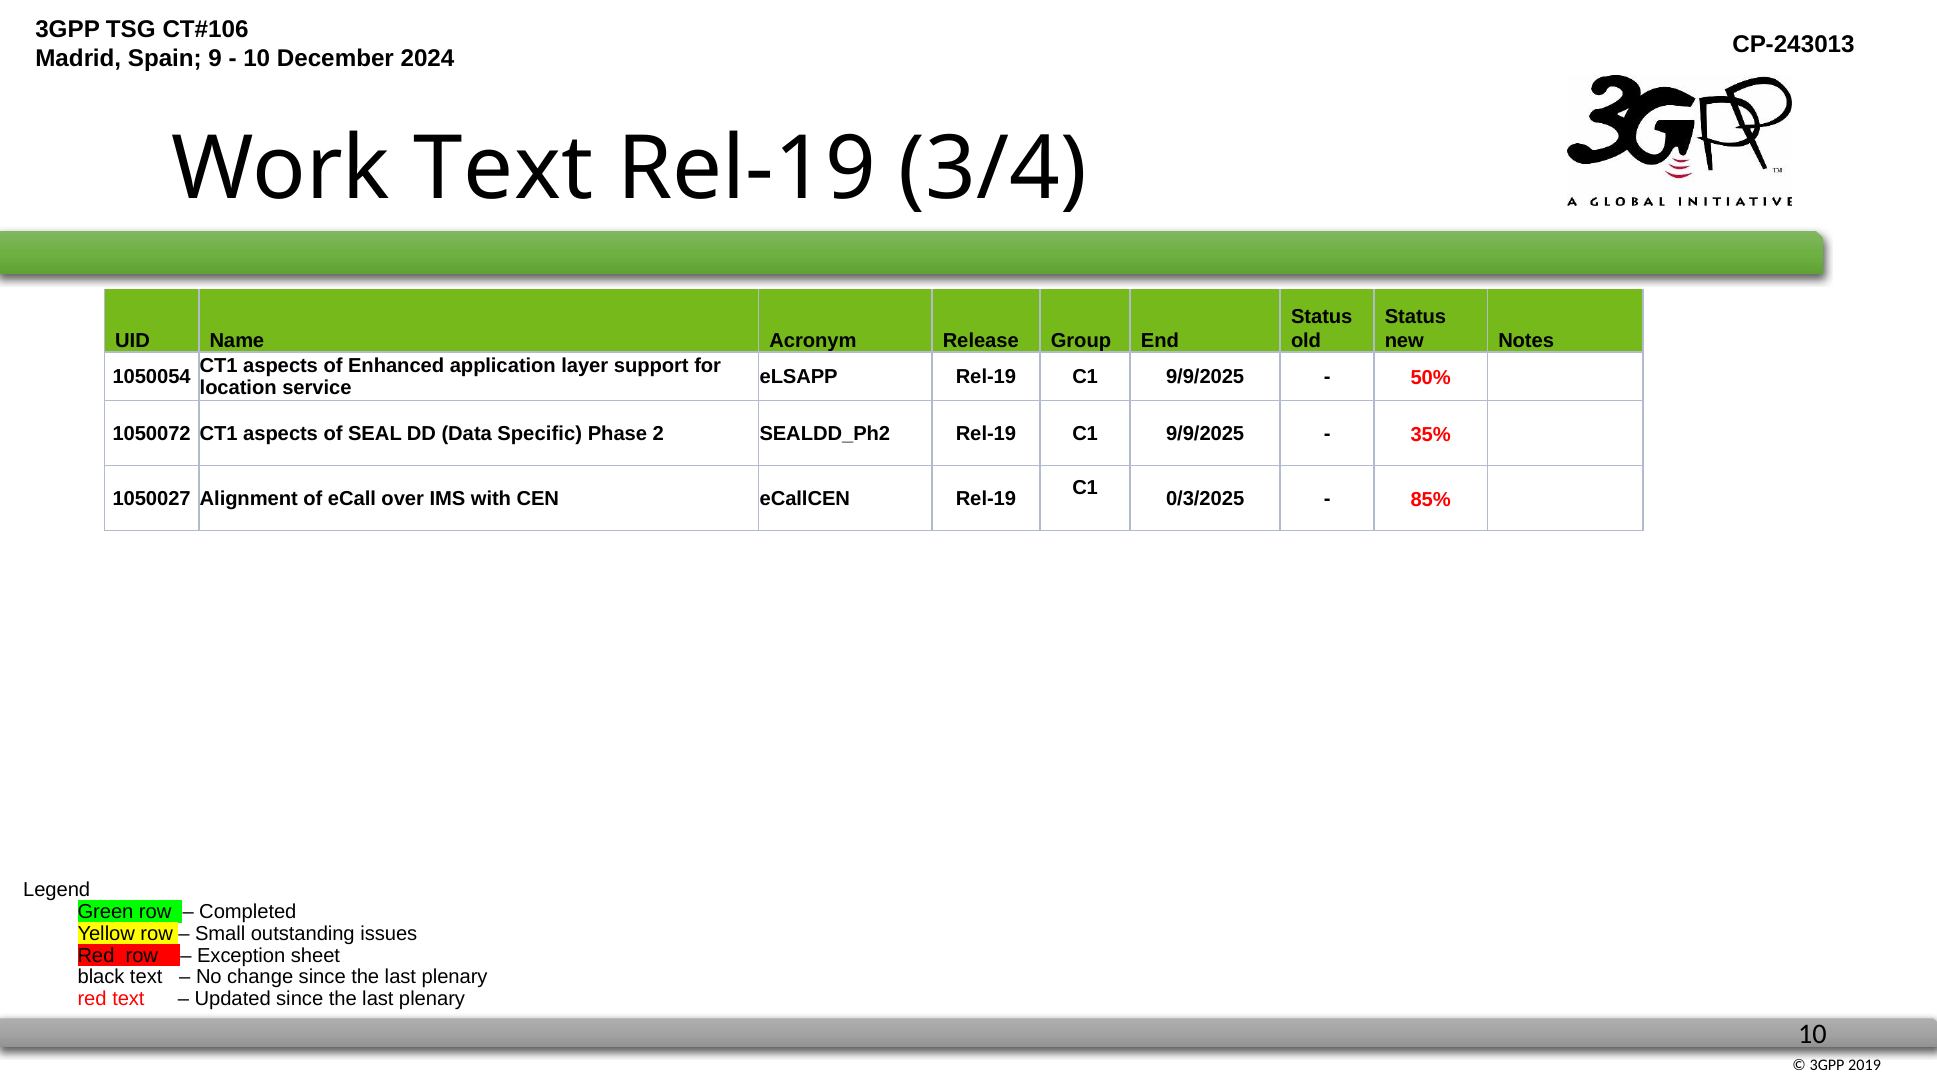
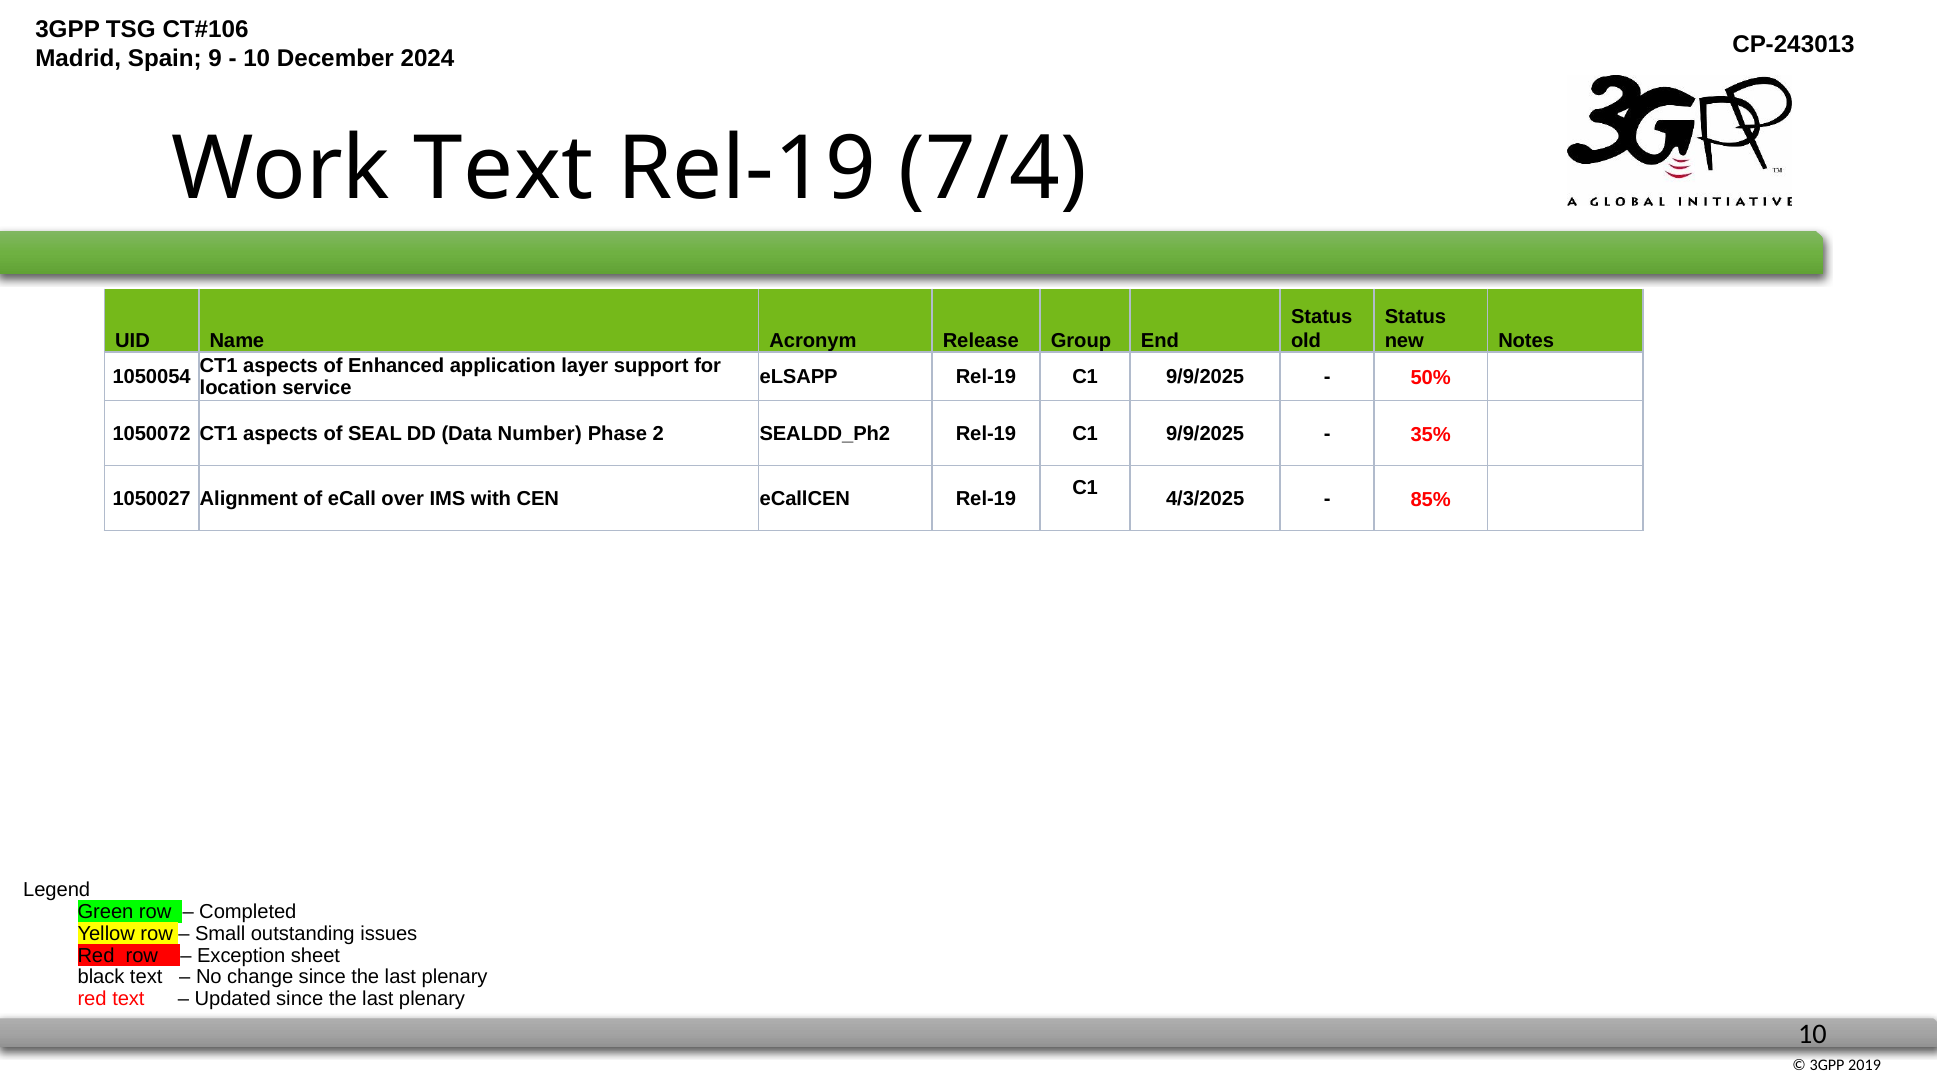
3/4: 3/4 -> 7/4
Specific: Specific -> Number
0/3/2025: 0/3/2025 -> 4/3/2025
